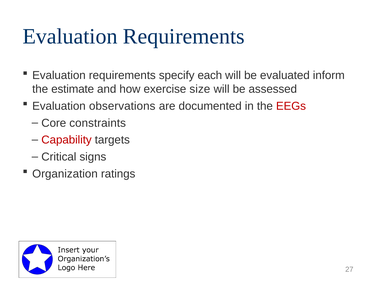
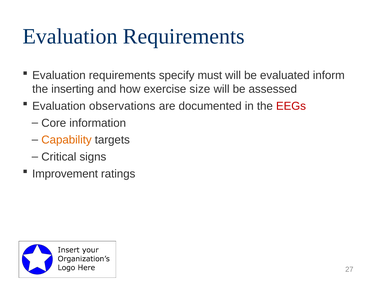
each: each -> must
estimate: estimate -> inserting
constraints: constraints -> information
Capability colour: red -> orange
Organization: Organization -> Improvement
